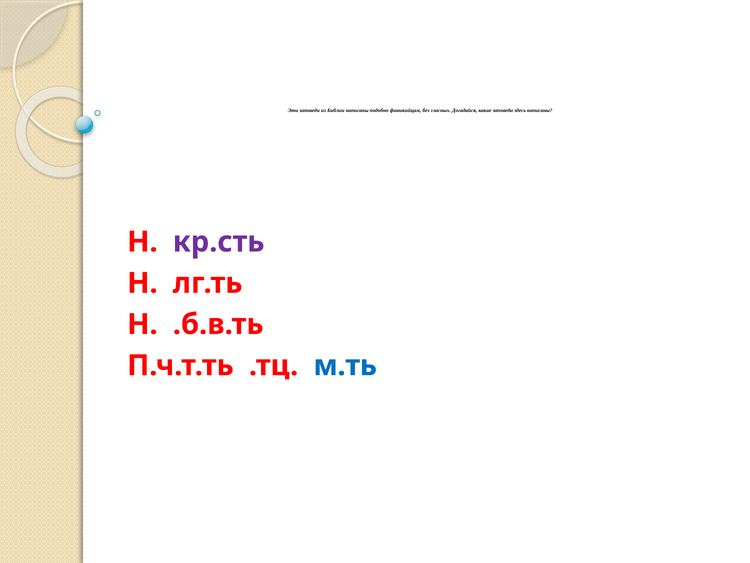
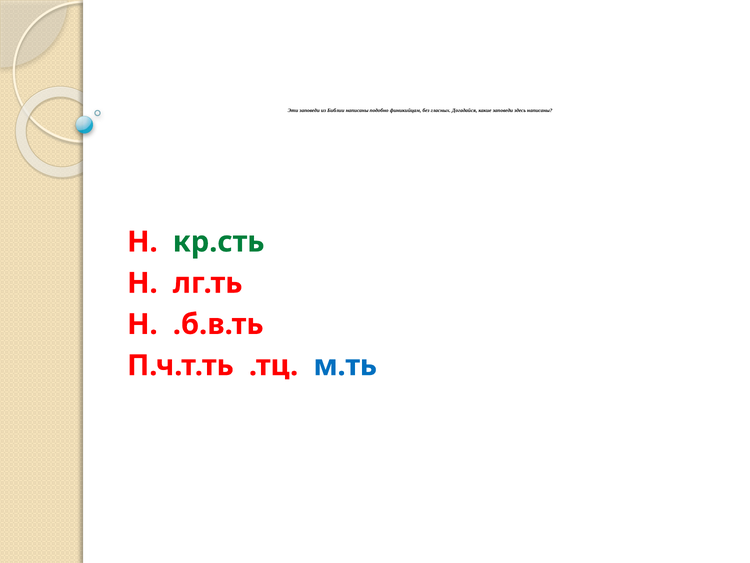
кр.сть colour: purple -> green
